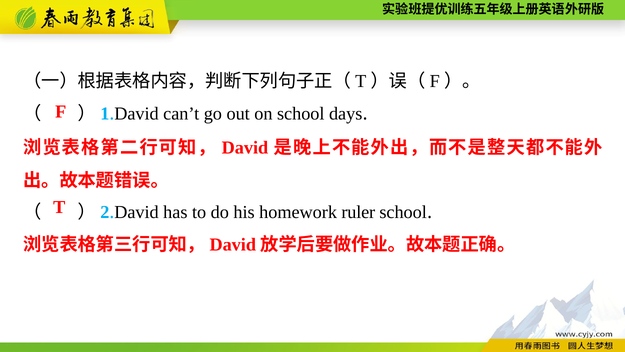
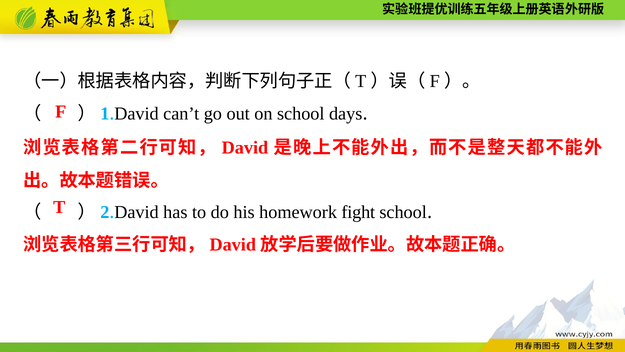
ruler: ruler -> fight
